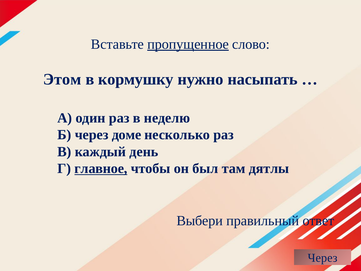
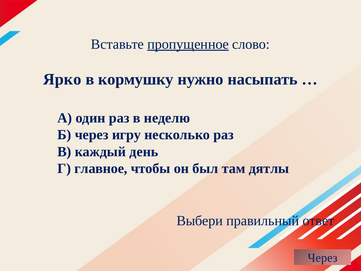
Этом: Этом -> Ярко
доме: доме -> игру
главное underline: present -> none
